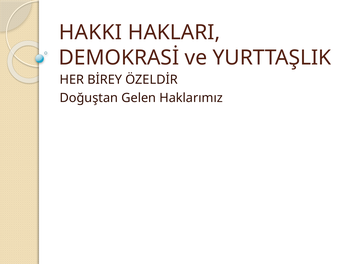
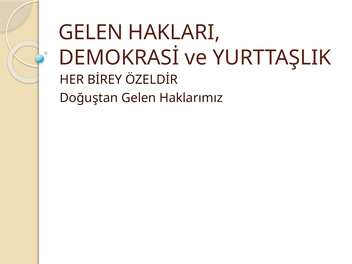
HAKKI at (90, 32): HAKKI -> GELEN
